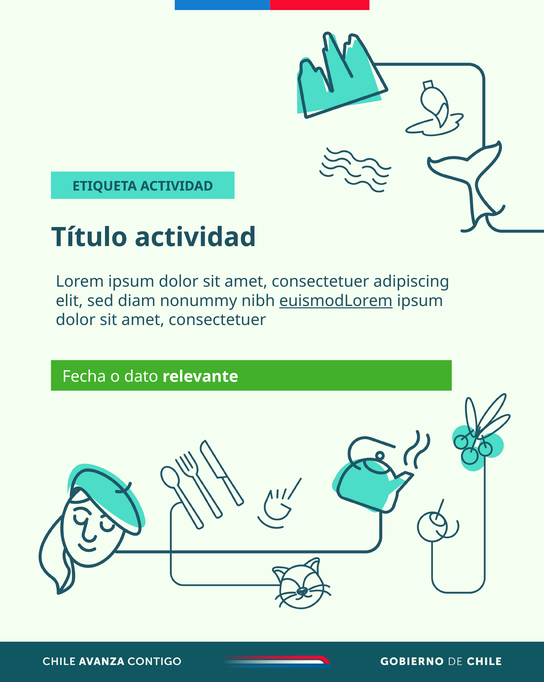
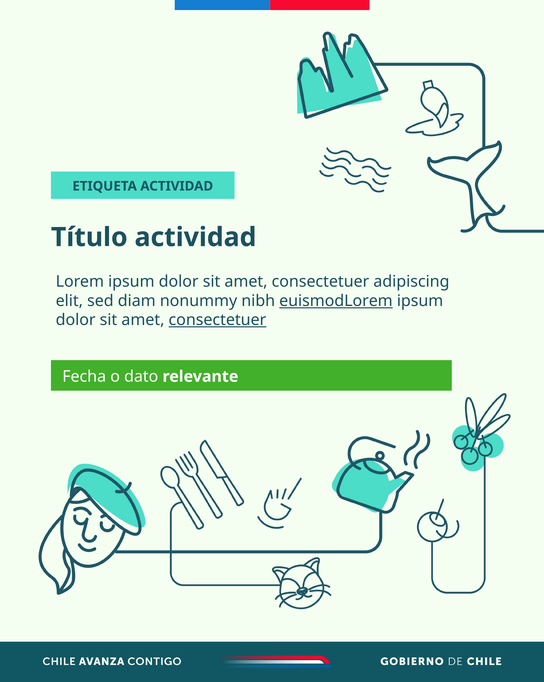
consectetuer at (217, 320) underline: none -> present
